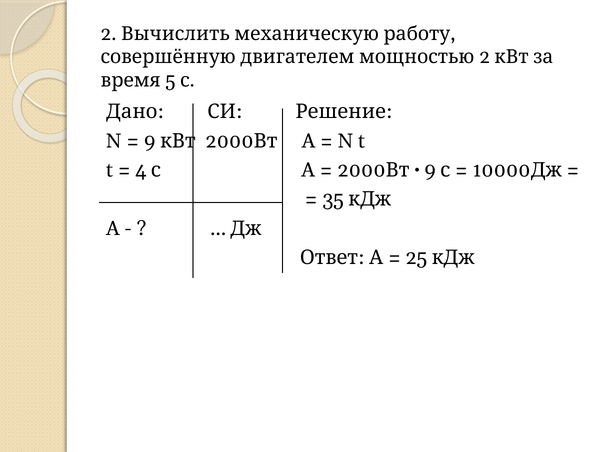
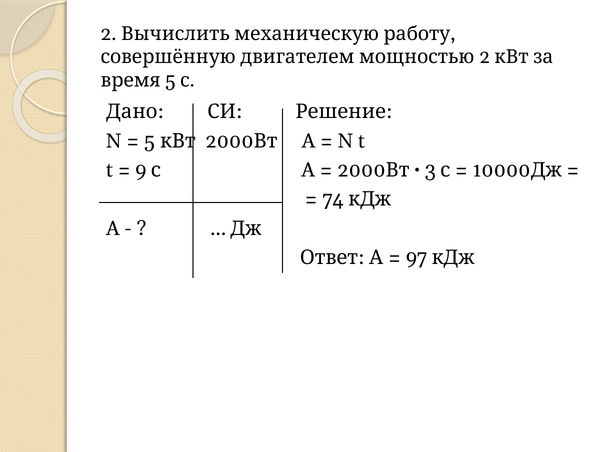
9 at (150, 141): 9 -> 5
4: 4 -> 9
9 at (430, 170): 9 -> 3
35: 35 -> 74
25: 25 -> 97
